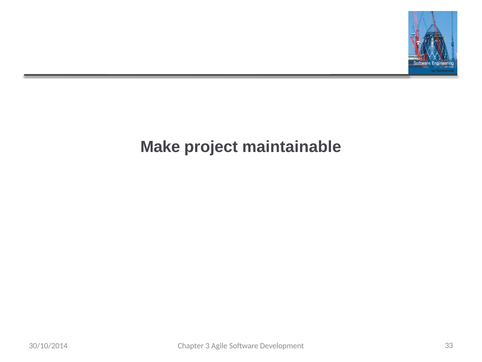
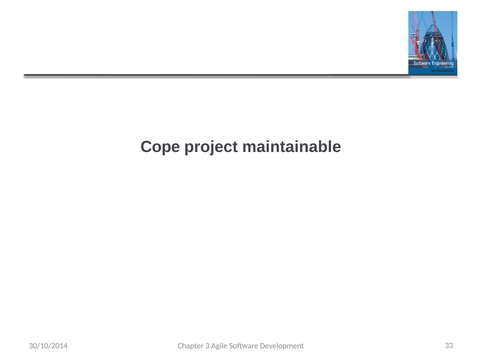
Make: Make -> Cope
